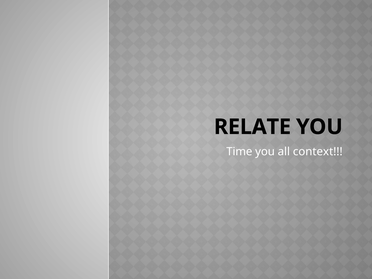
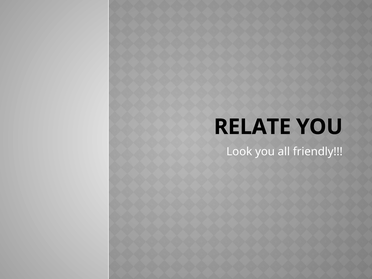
Time: Time -> Look
context: context -> friendly
